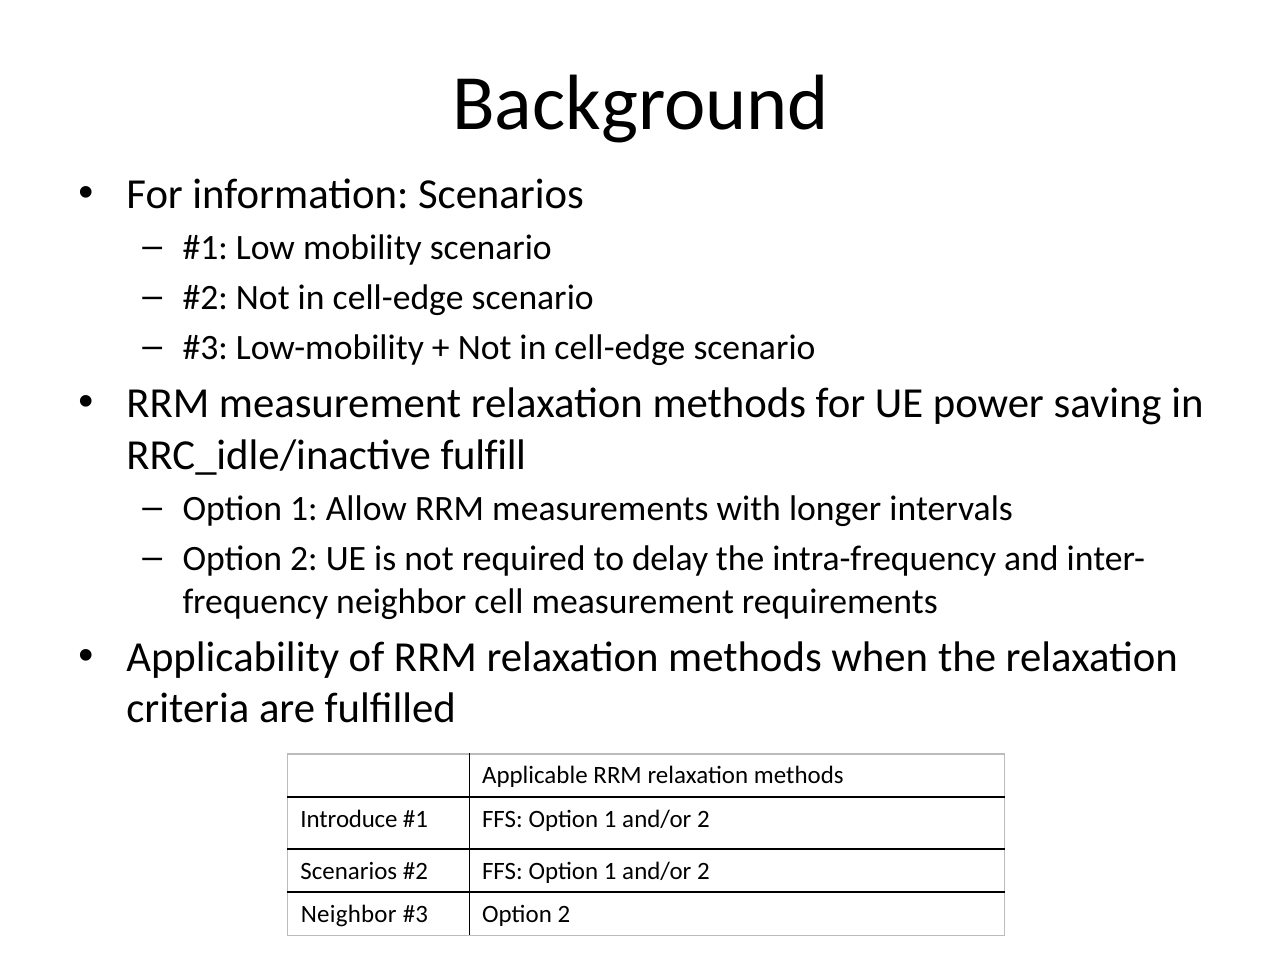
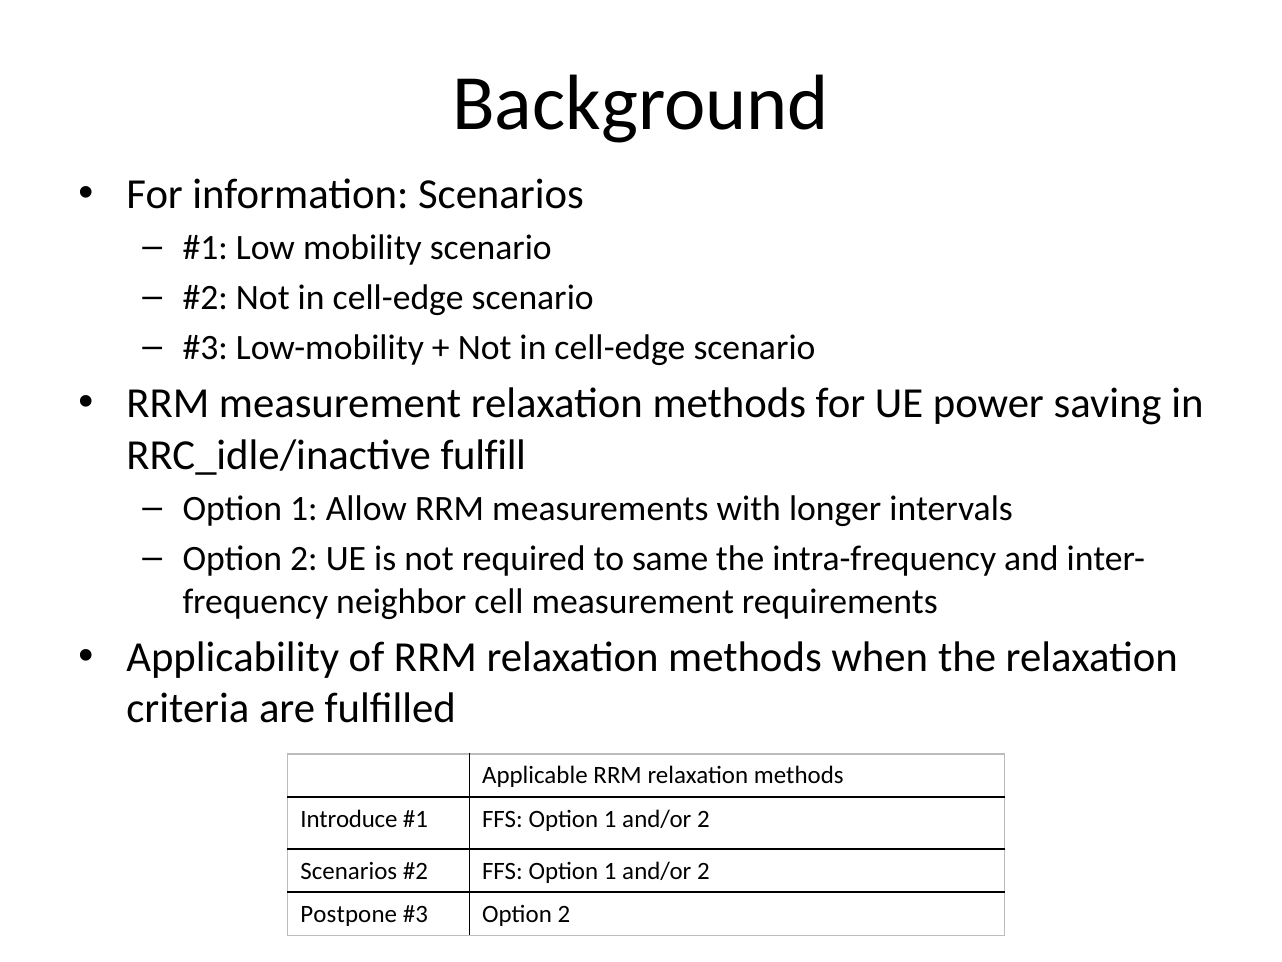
delay: delay -> same
Neighbor at (349, 914): Neighbor -> Postpone
